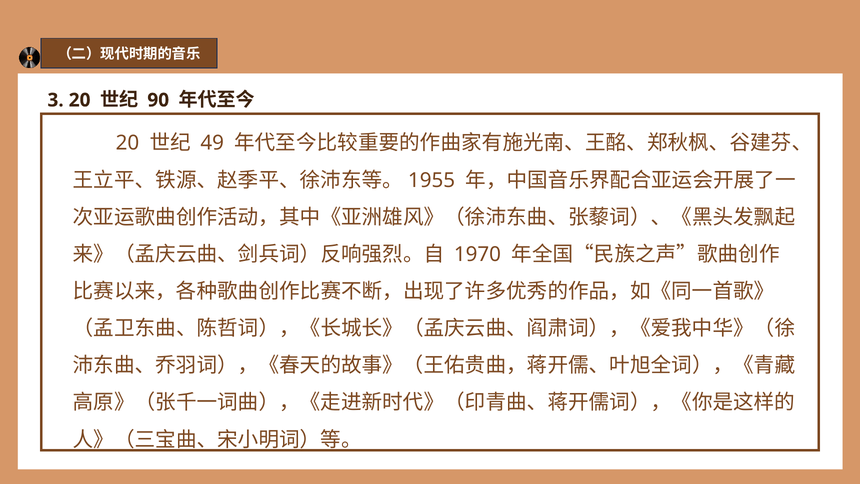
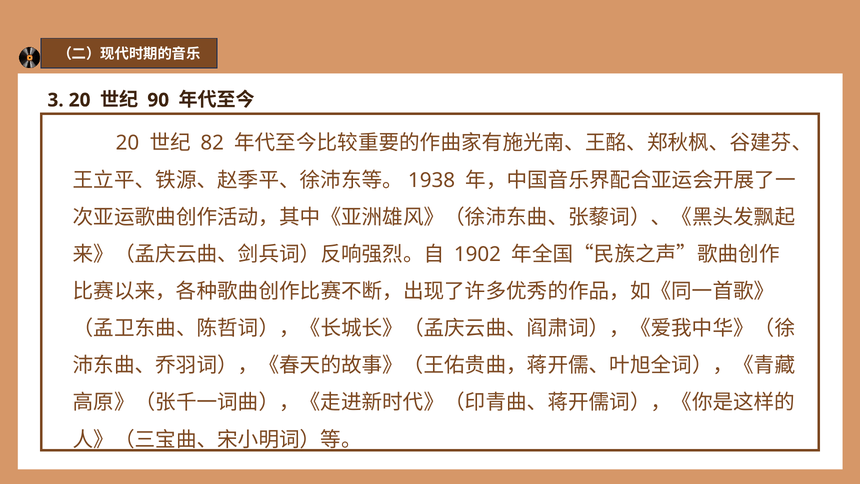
49: 49 -> 82
1955: 1955 -> 1938
1970: 1970 -> 1902
